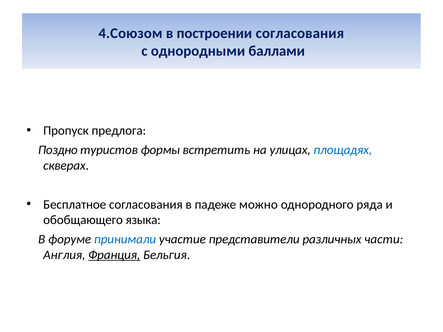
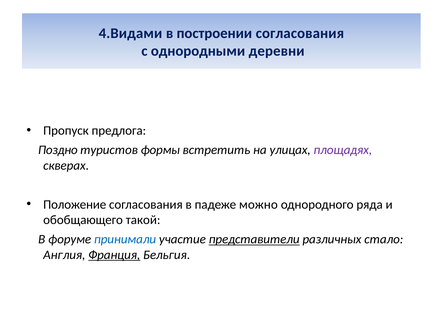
4.Союзом: 4.Союзом -> 4.Видами
баллами: баллами -> деревни
площадях colour: blue -> purple
Бесплатное: Бесплатное -> Положение
языка: языка -> такой
представители underline: none -> present
части: части -> стало
